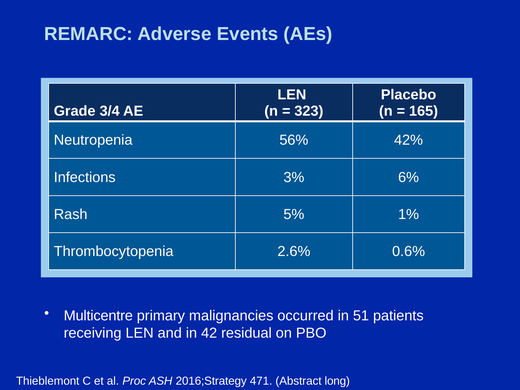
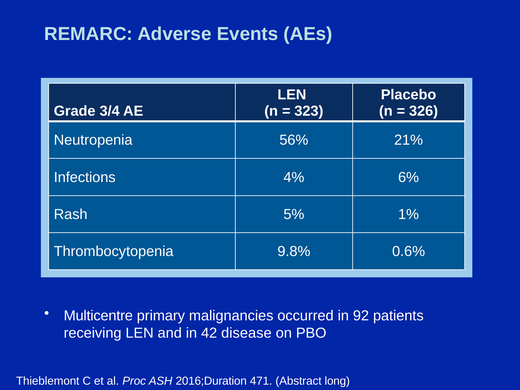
165: 165 -> 326
42%: 42% -> 21%
3%: 3% -> 4%
2.6%: 2.6% -> 9.8%
51: 51 -> 92
residual: residual -> disease
2016;Strategy: 2016;Strategy -> 2016;Duration
